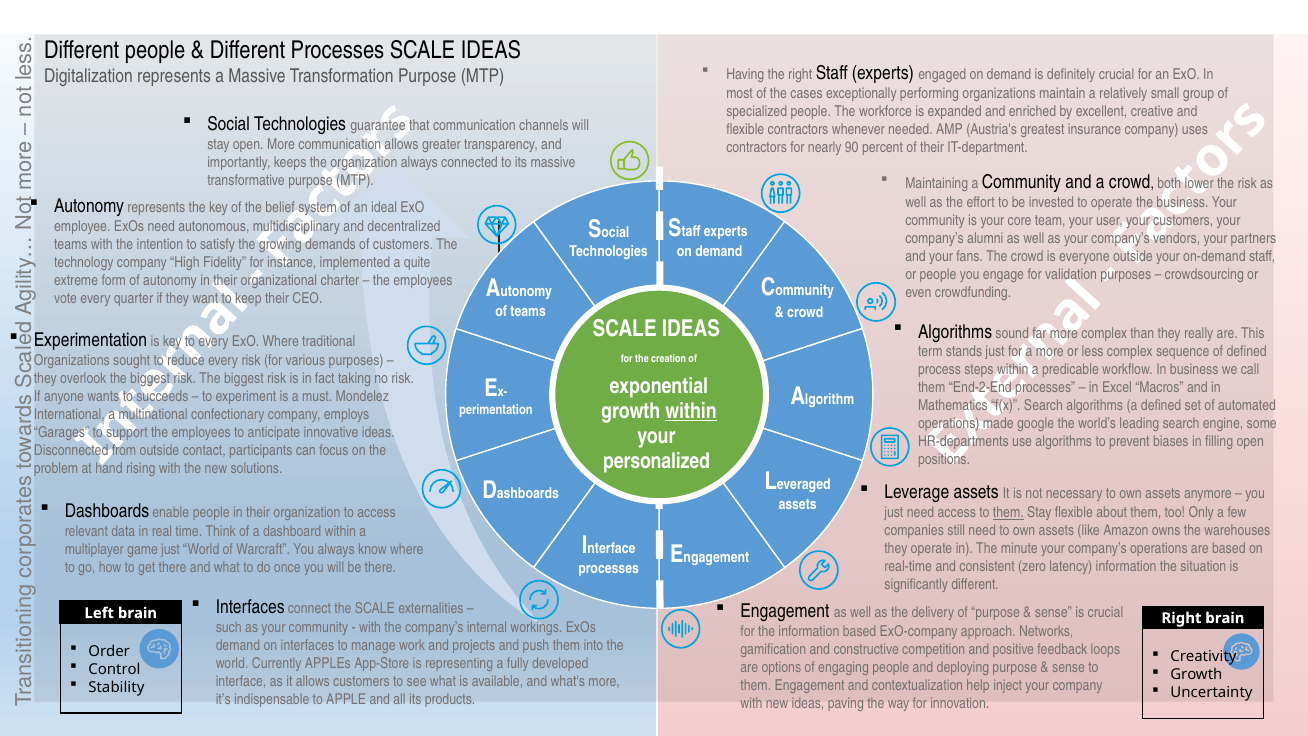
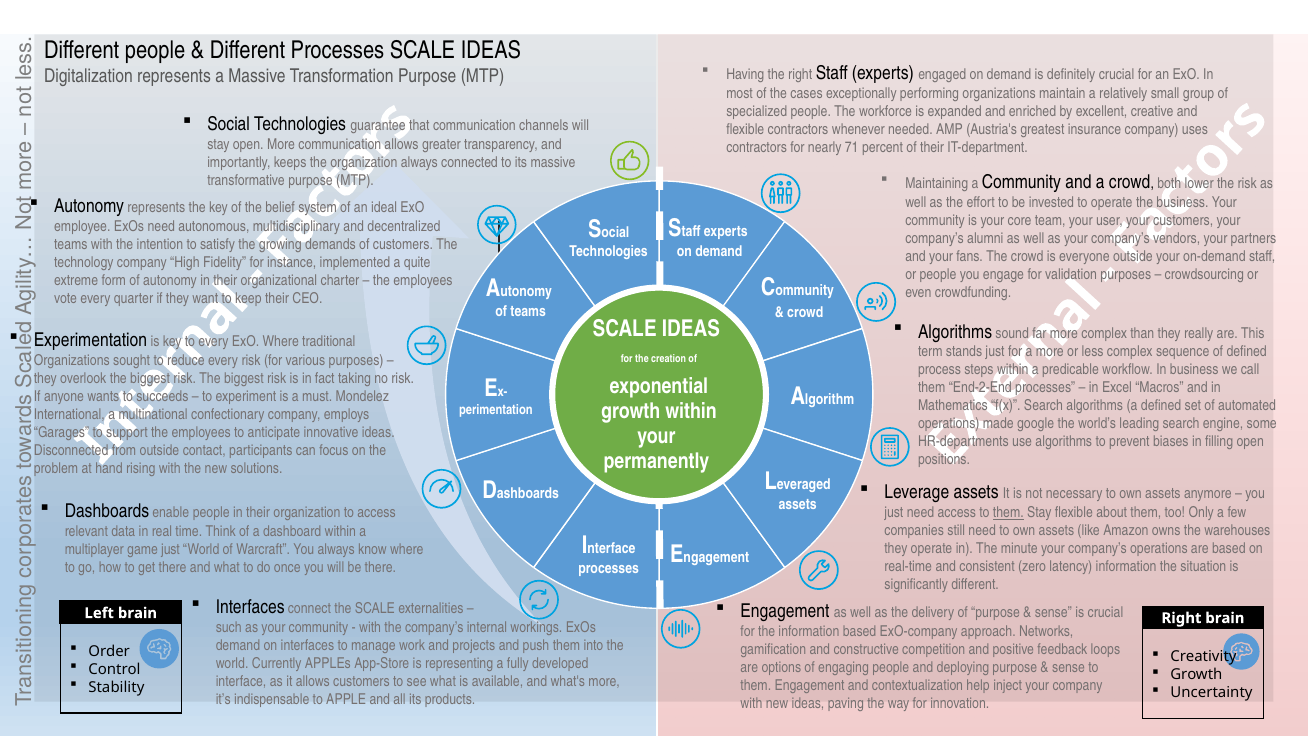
90: 90 -> 71
within at (691, 411) underline: present -> none
personalized: personalized -> permanently
